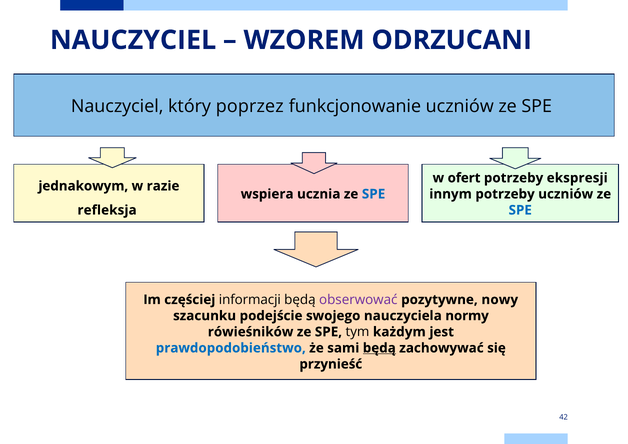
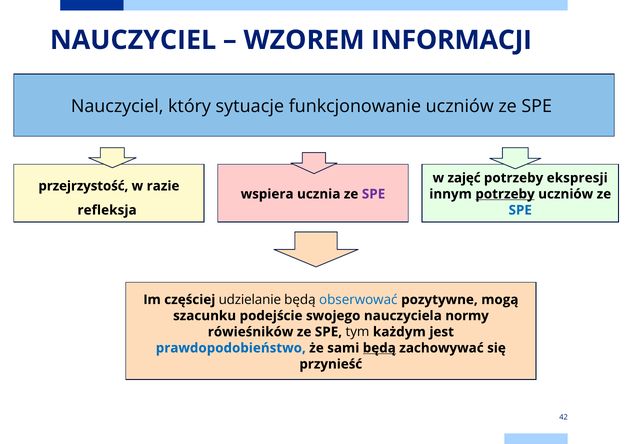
ODRZUCANI: ODRZUCANI -> INFORMACJI
poprzez: poprzez -> sytuacje
ofert: ofert -> zajęć
jednakowym: jednakowym -> przejrzystość
SPE at (374, 194) colour: blue -> purple
potrzeby at (505, 194) underline: none -> present
informacji: informacji -> udzielanie
obserwować colour: purple -> blue
nowy: nowy -> mogą
